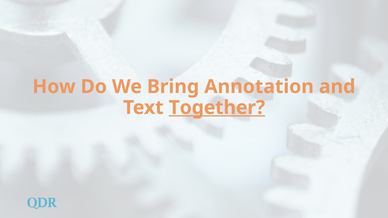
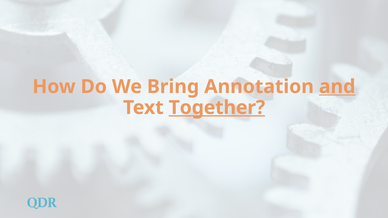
and underline: none -> present
